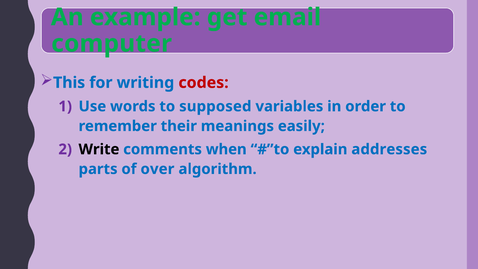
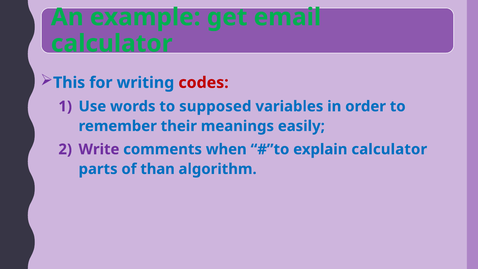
computer at (112, 44): computer -> calculator
Write colour: black -> purple
explain addresses: addresses -> calculator
over: over -> than
